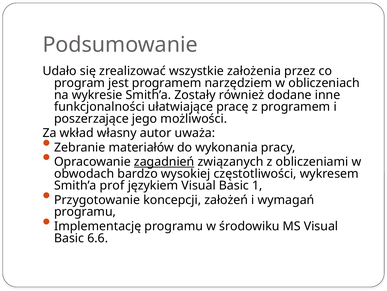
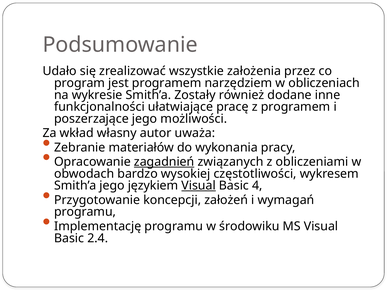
Smith’a prof: prof -> jego
Visual at (199, 185) underline: none -> present
1: 1 -> 4
6.6: 6.6 -> 2.4
